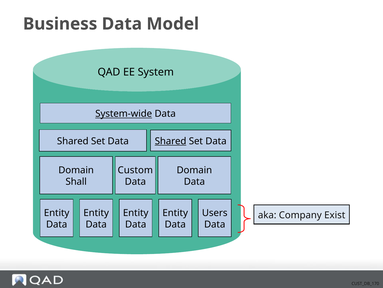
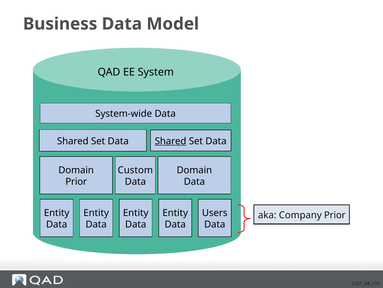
System-wide underline: present -> none
Shall at (76, 181): Shall -> Prior
Company Exist: Exist -> Prior
